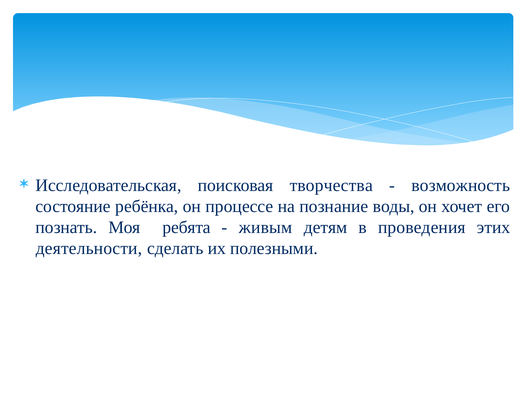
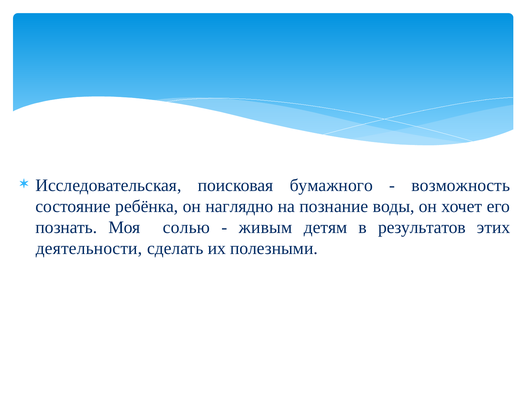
творчества: творчества -> бумажного
процессе: процессе -> наглядно
ребята: ребята -> солью
проведения: проведения -> результатов
